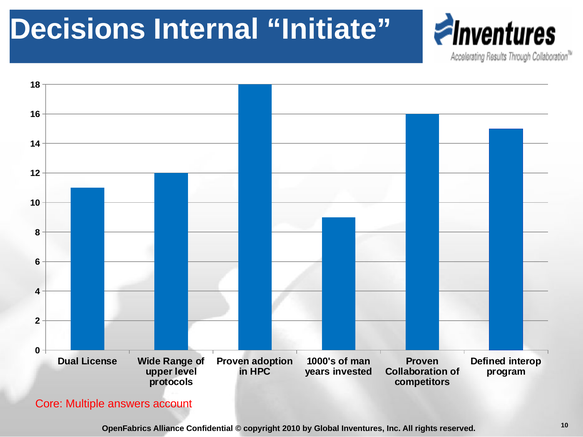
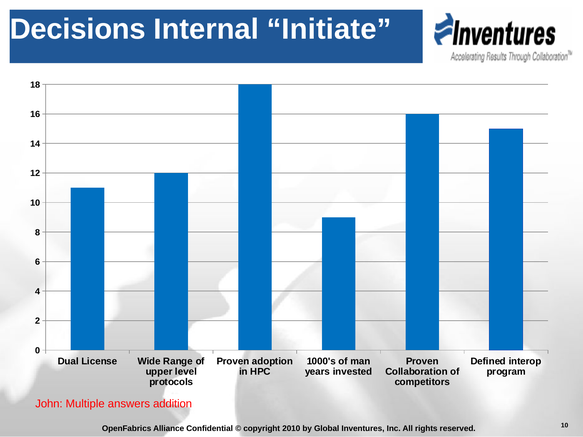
Core: Core -> John
account: account -> addition
